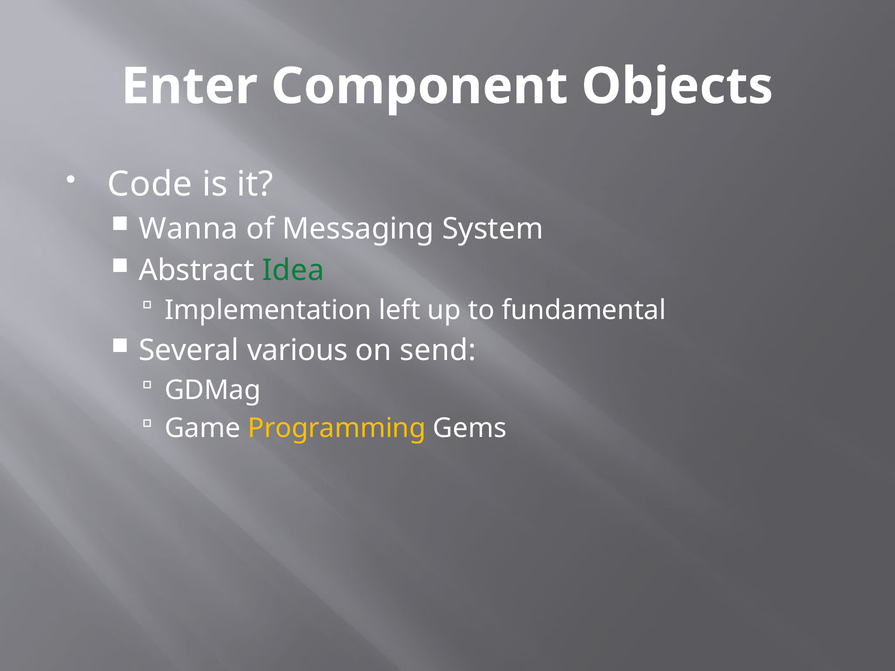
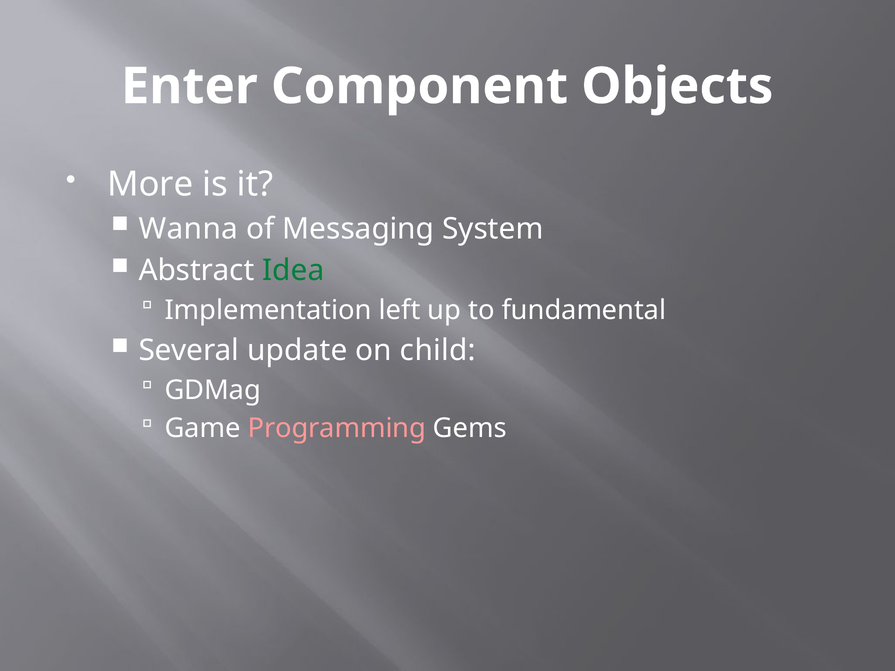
Code: Code -> More
various: various -> update
send: send -> child
Programming colour: yellow -> pink
